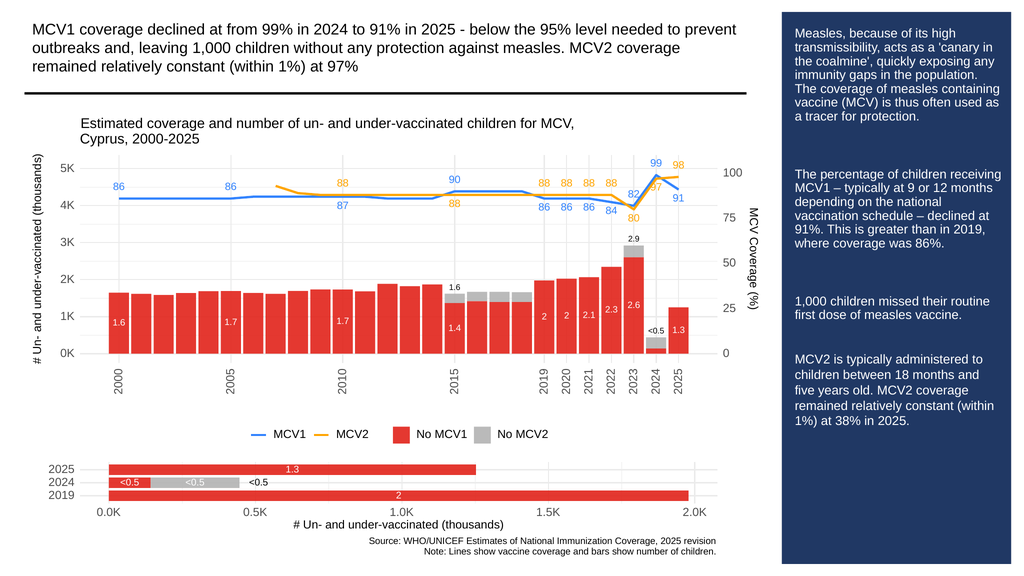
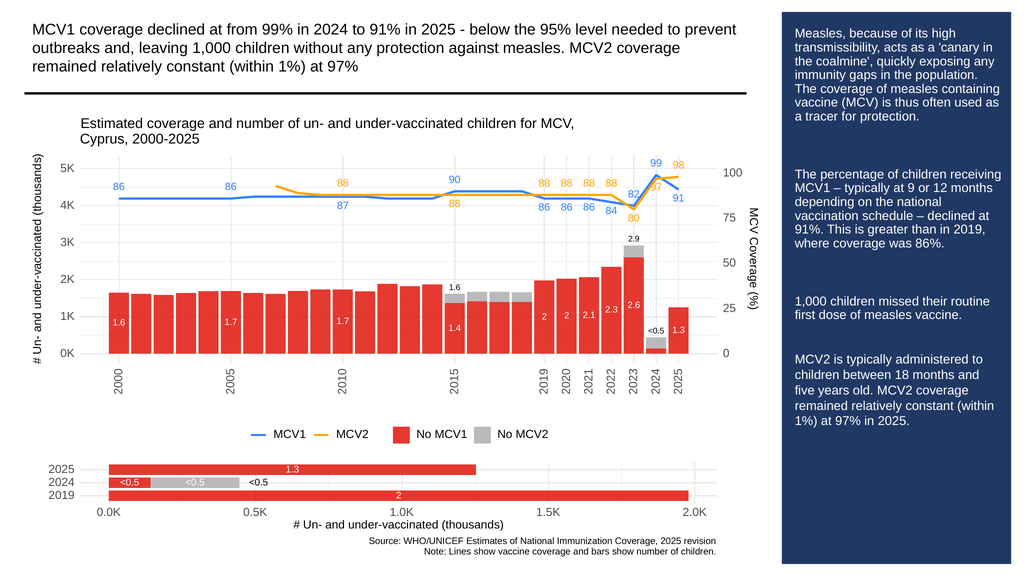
38% at (848, 421): 38% -> 97%
